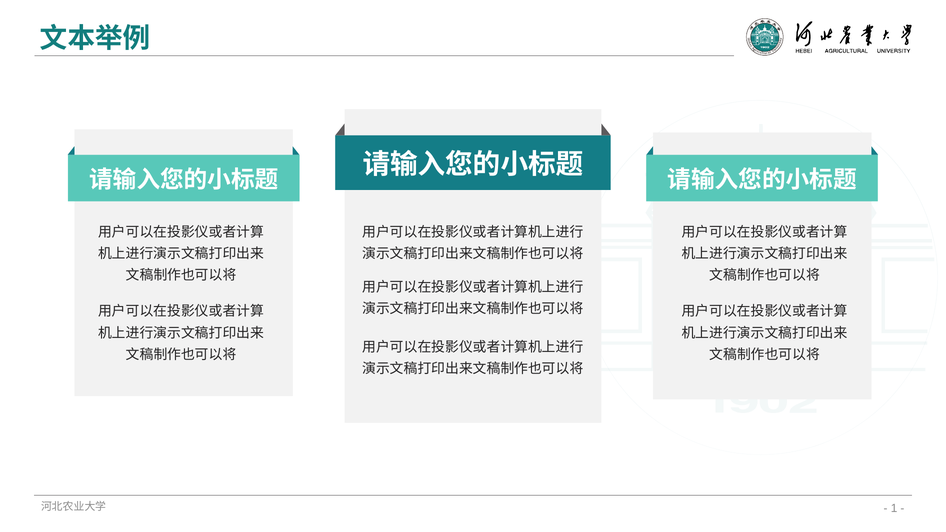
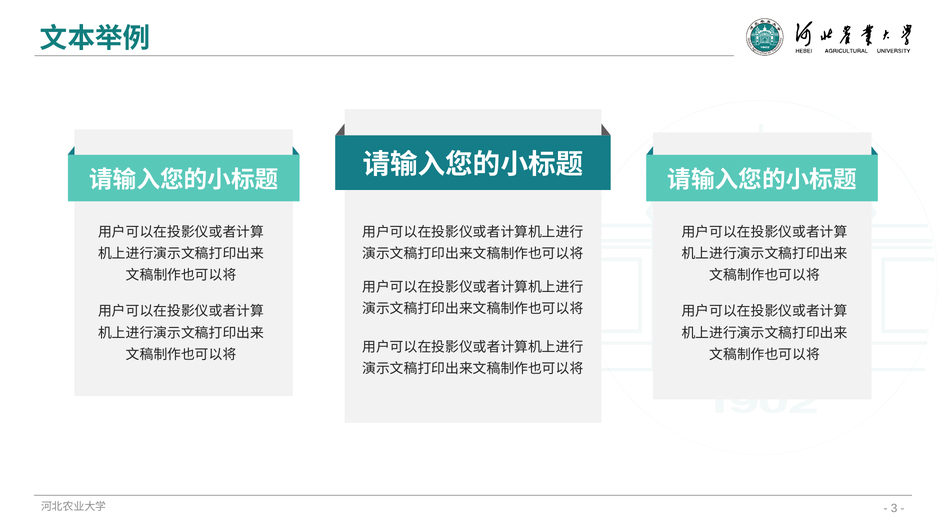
1: 1 -> 3
